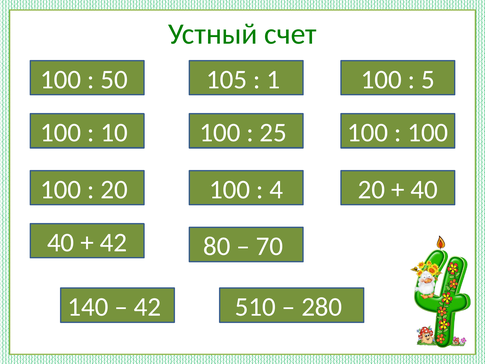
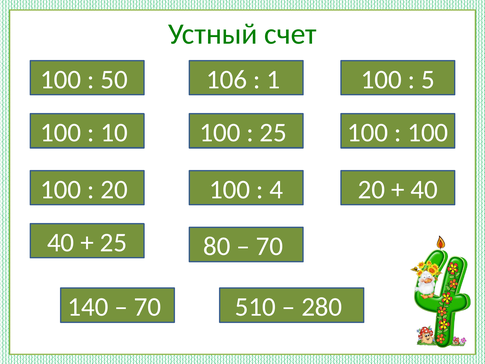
105: 105 -> 106
42 at (113, 242): 42 -> 25
42 at (148, 307): 42 -> 70
